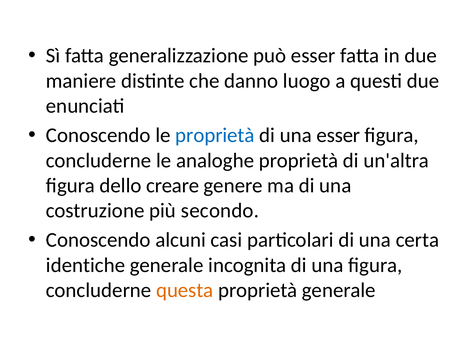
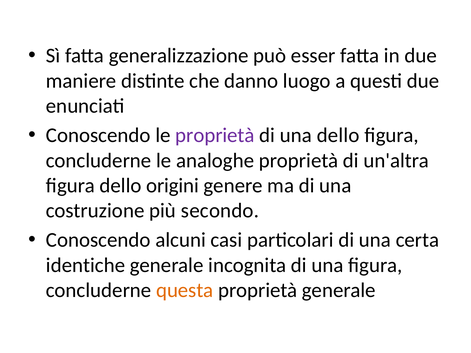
proprietà at (215, 135) colour: blue -> purple
una esser: esser -> dello
creare: creare -> origini
